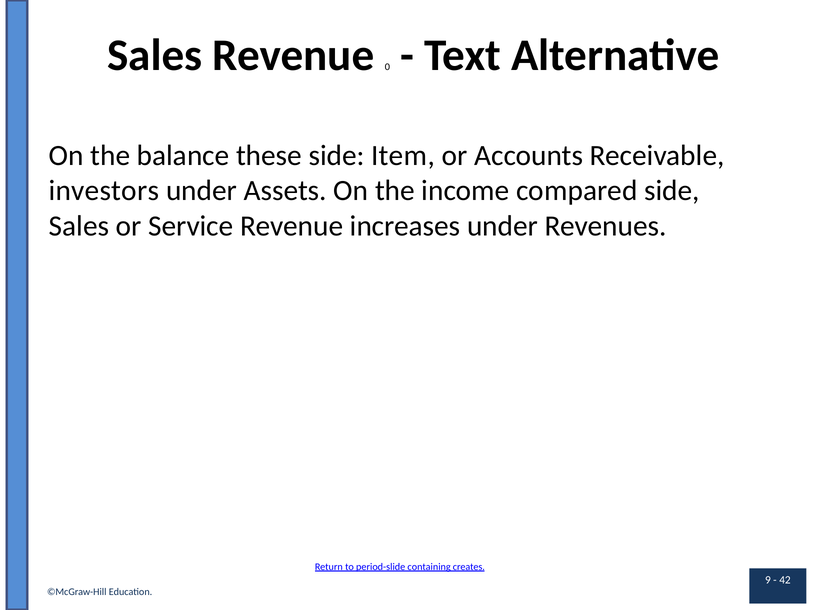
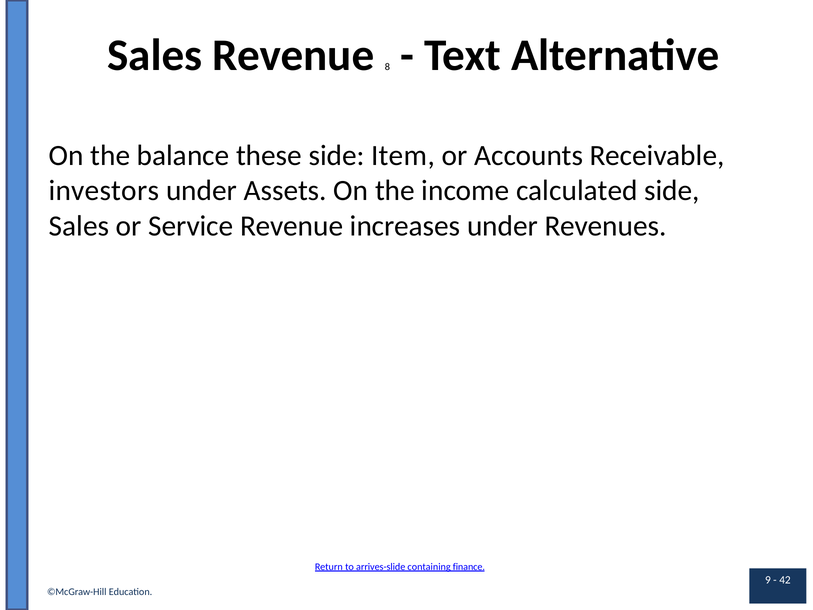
0: 0 -> 8
compared: compared -> calculated
period-slide: period-slide -> arrives-slide
creates: creates -> finance
